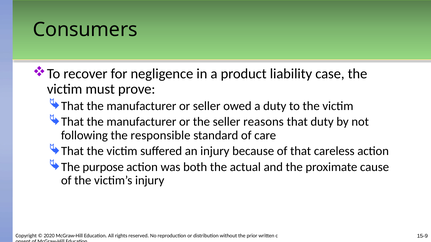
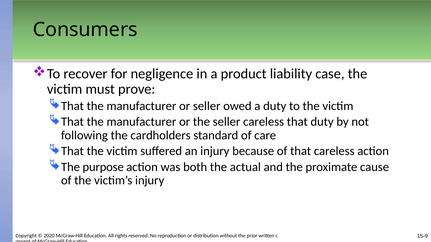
seller reasons: reasons -> careless
responsible: responsible -> cardholders
